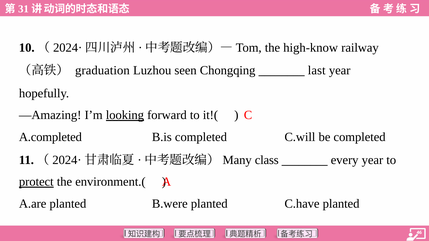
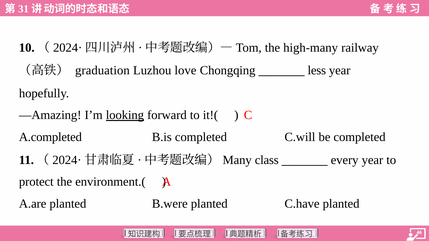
high-know: high-know -> high-many
seen: seen -> love
last: last -> less
protect underline: present -> none
